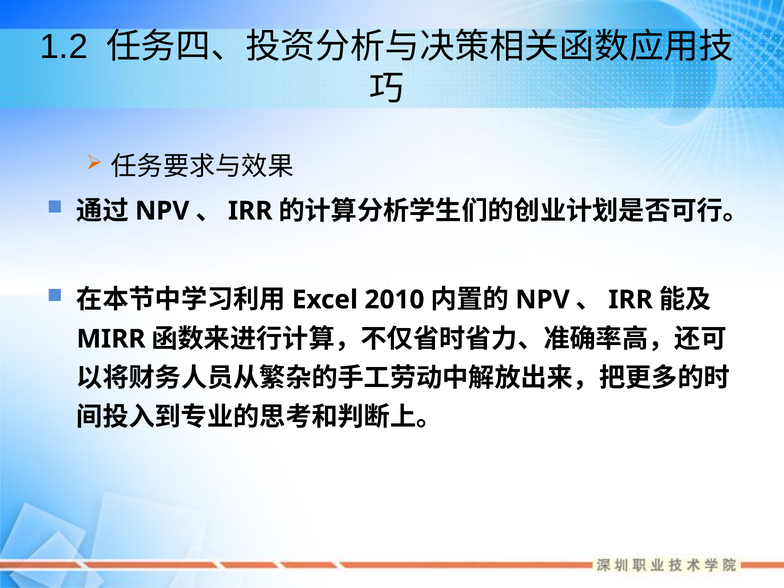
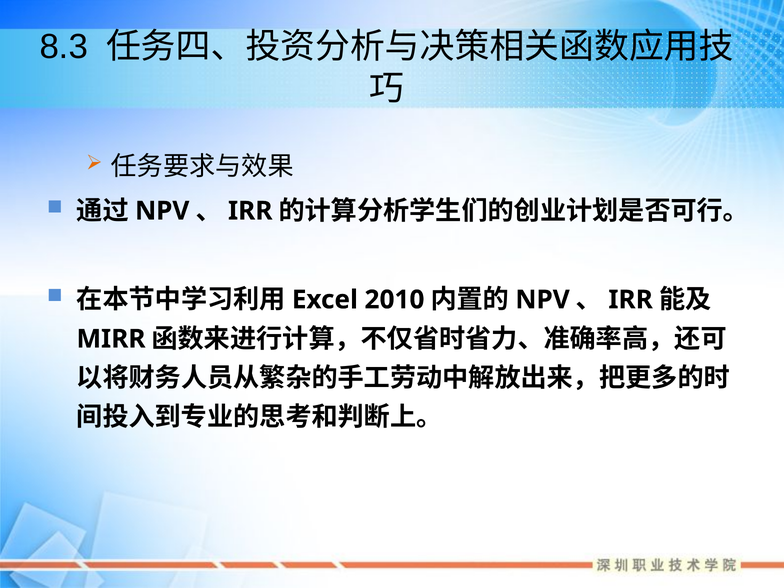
1.2: 1.2 -> 8.3
